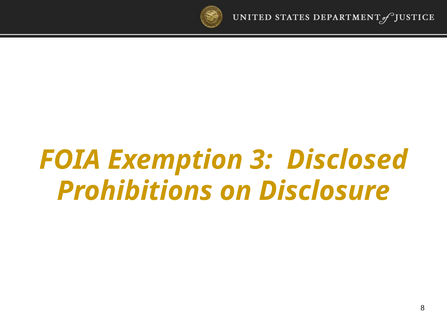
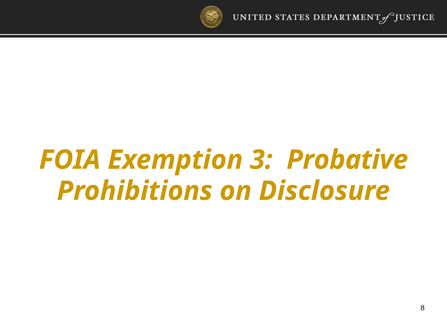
Disclosed: Disclosed -> Probative
